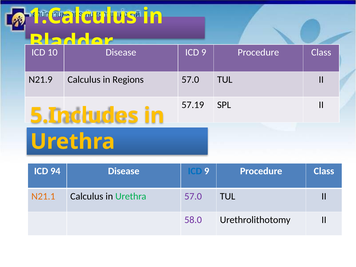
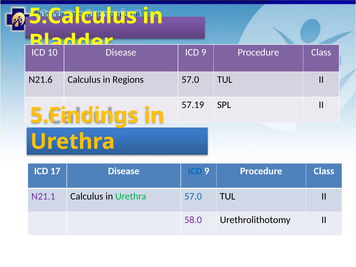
1.Calculus: 1.Calculus -> 5.Calculus
N21.9: N21.9 -> N21.6
5.Includes: 5.Includes -> 5.Findings
94: 94 -> 17
N21.1 colour: orange -> purple
57.0 at (193, 196) colour: purple -> blue
